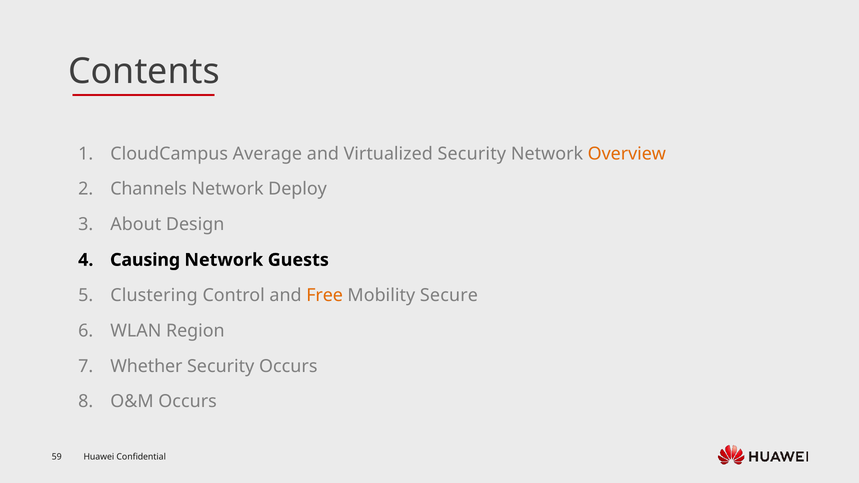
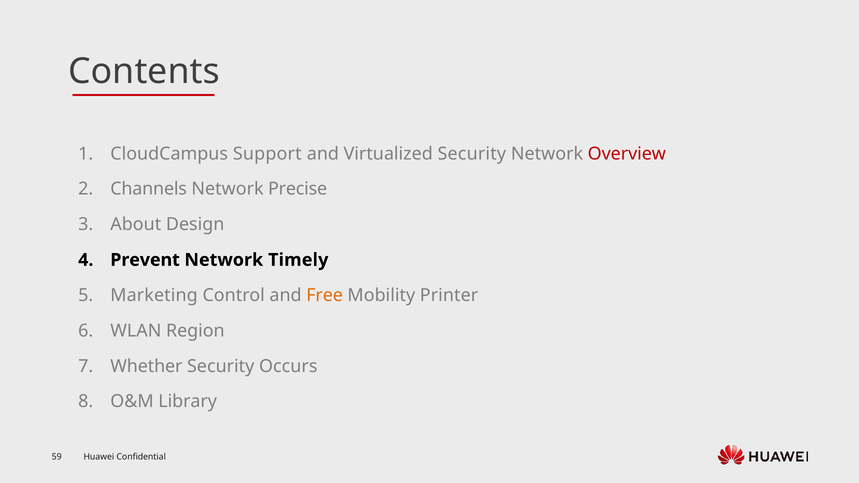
Average: Average -> Support
Overview colour: orange -> red
Deploy: Deploy -> Precise
Causing: Causing -> Prevent
Guests: Guests -> Timely
Clustering: Clustering -> Marketing
Secure: Secure -> Printer
O&M Occurs: Occurs -> Library
